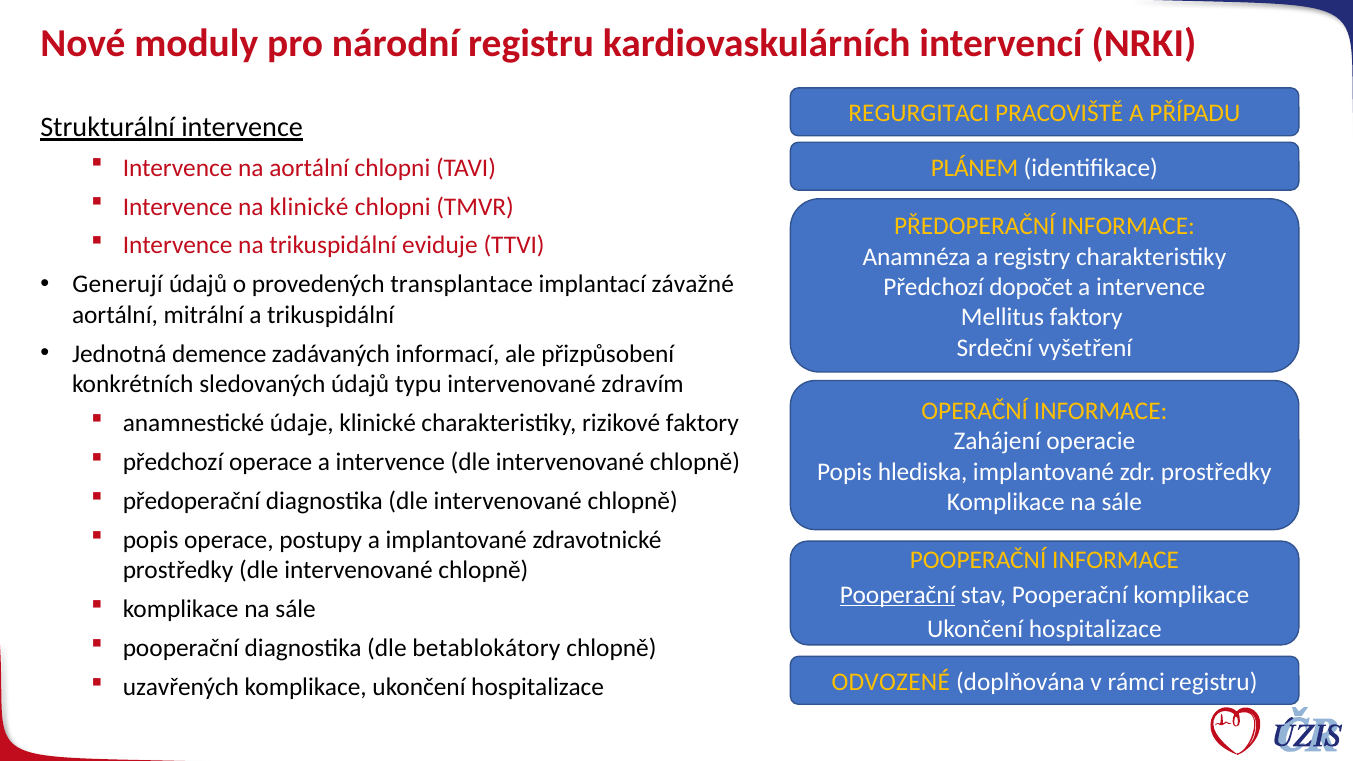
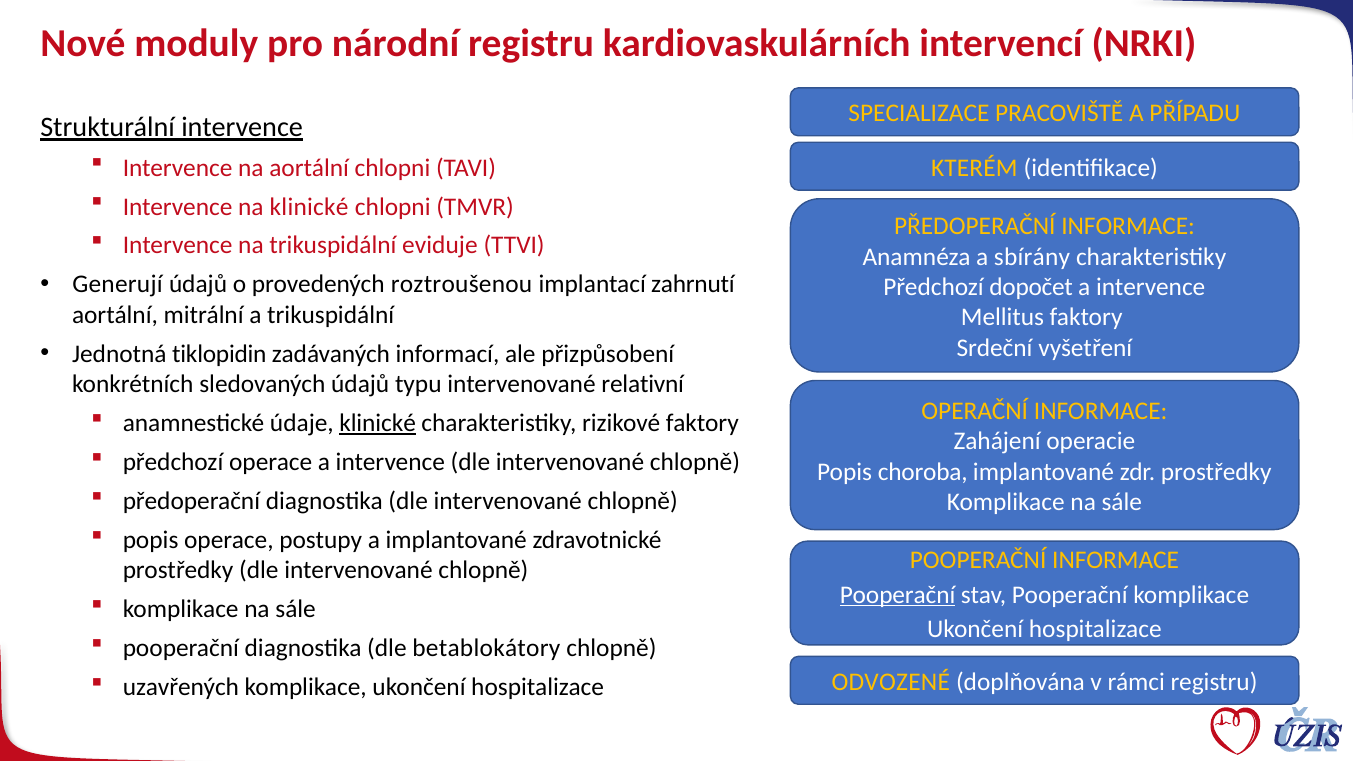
REGURGITACI: REGURGITACI -> SPECIALIZACE
PLÁNEM: PLÁNEM -> KTERÉM
registry: registry -> sbírány
transplantace: transplantace -> roztroušenou
závažné: závažné -> zahrnutí
demence: demence -> tiklopidin
zdravím: zdravím -> relativní
klinické at (378, 423) underline: none -> present
hlediska: hlediska -> choroba
